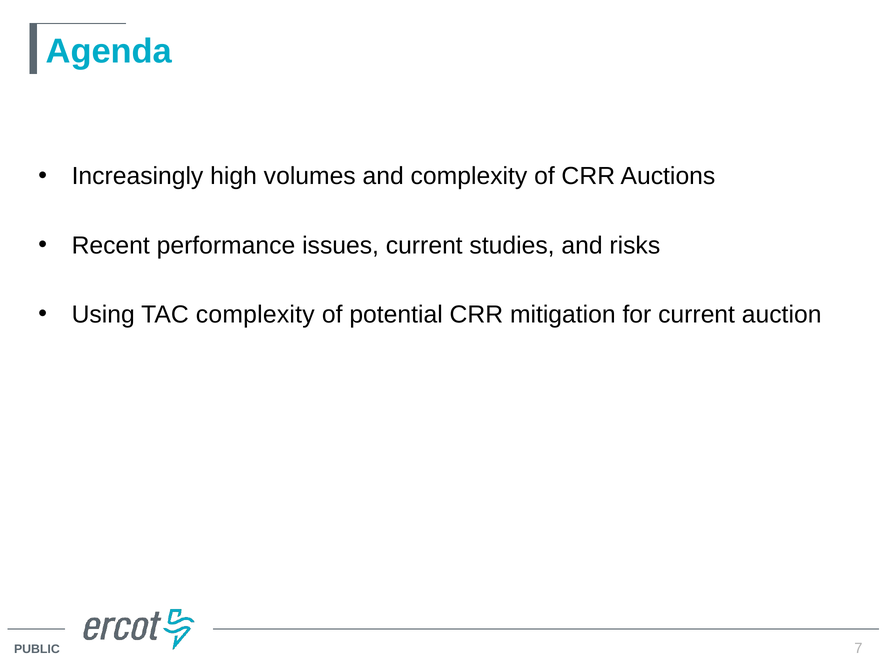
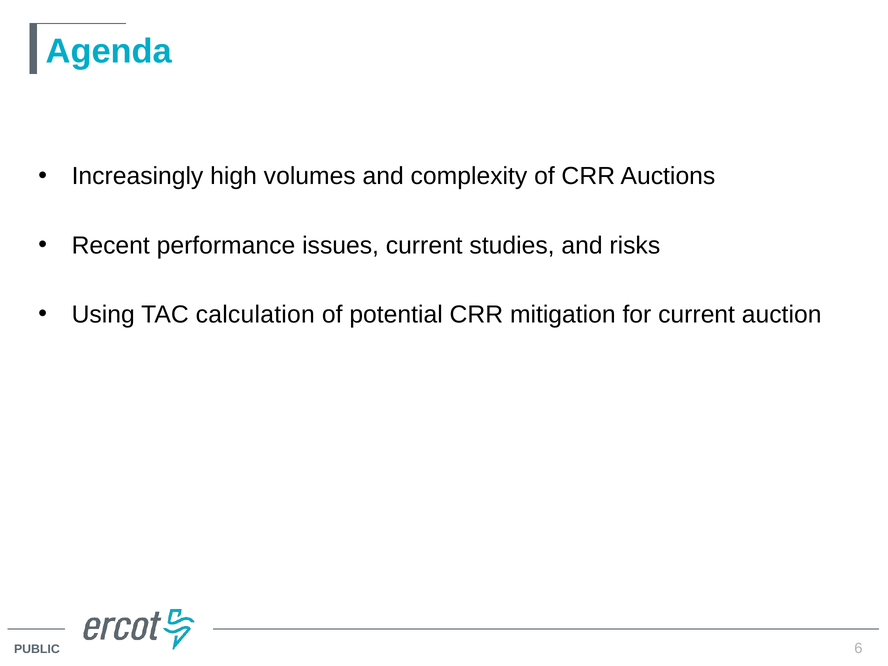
TAC complexity: complexity -> calculation
7: 7 -> 6
